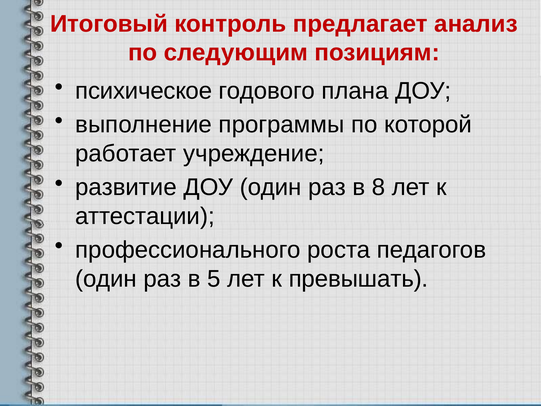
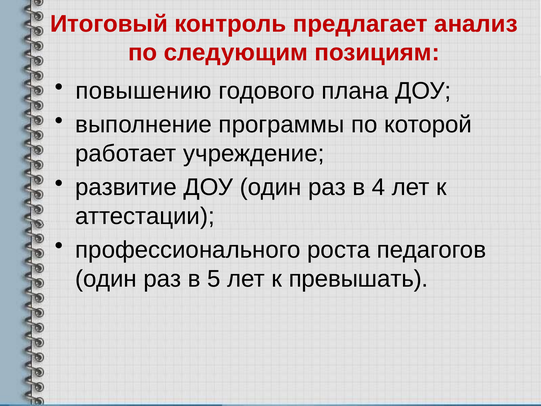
психическое: психическое -> повышению
8: 8 -> 4
